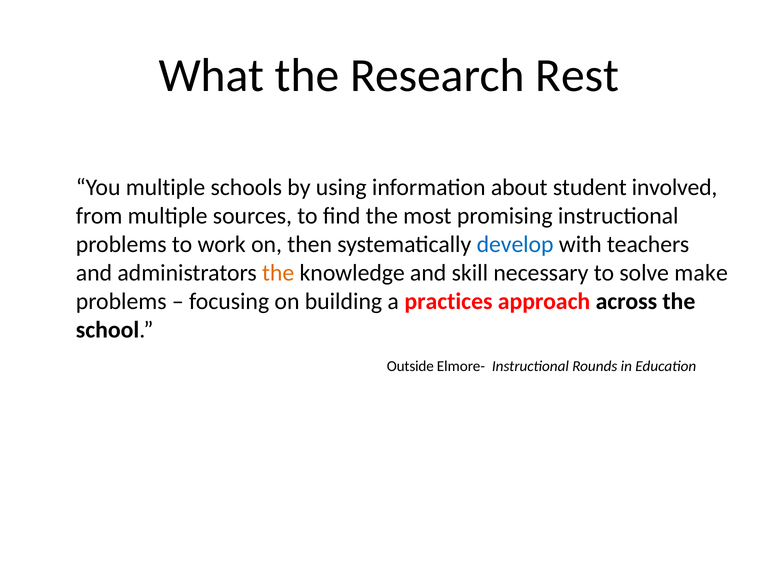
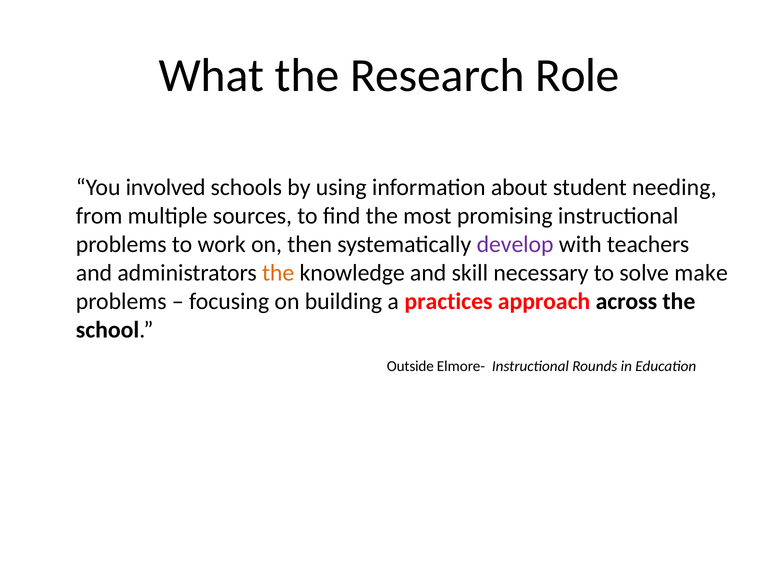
Rest: Rest -> Role
You multiple: multiple -> involved
involved: involved -> needing
develop colour: blue -> purple
